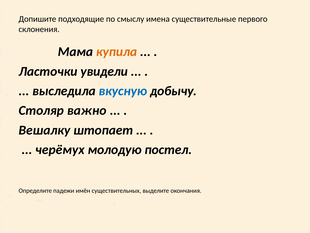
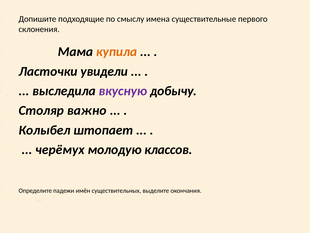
вкусную colour: blue -> purple
Вешалку: Вешалку -> Колыбел
постел: постел -> классов
